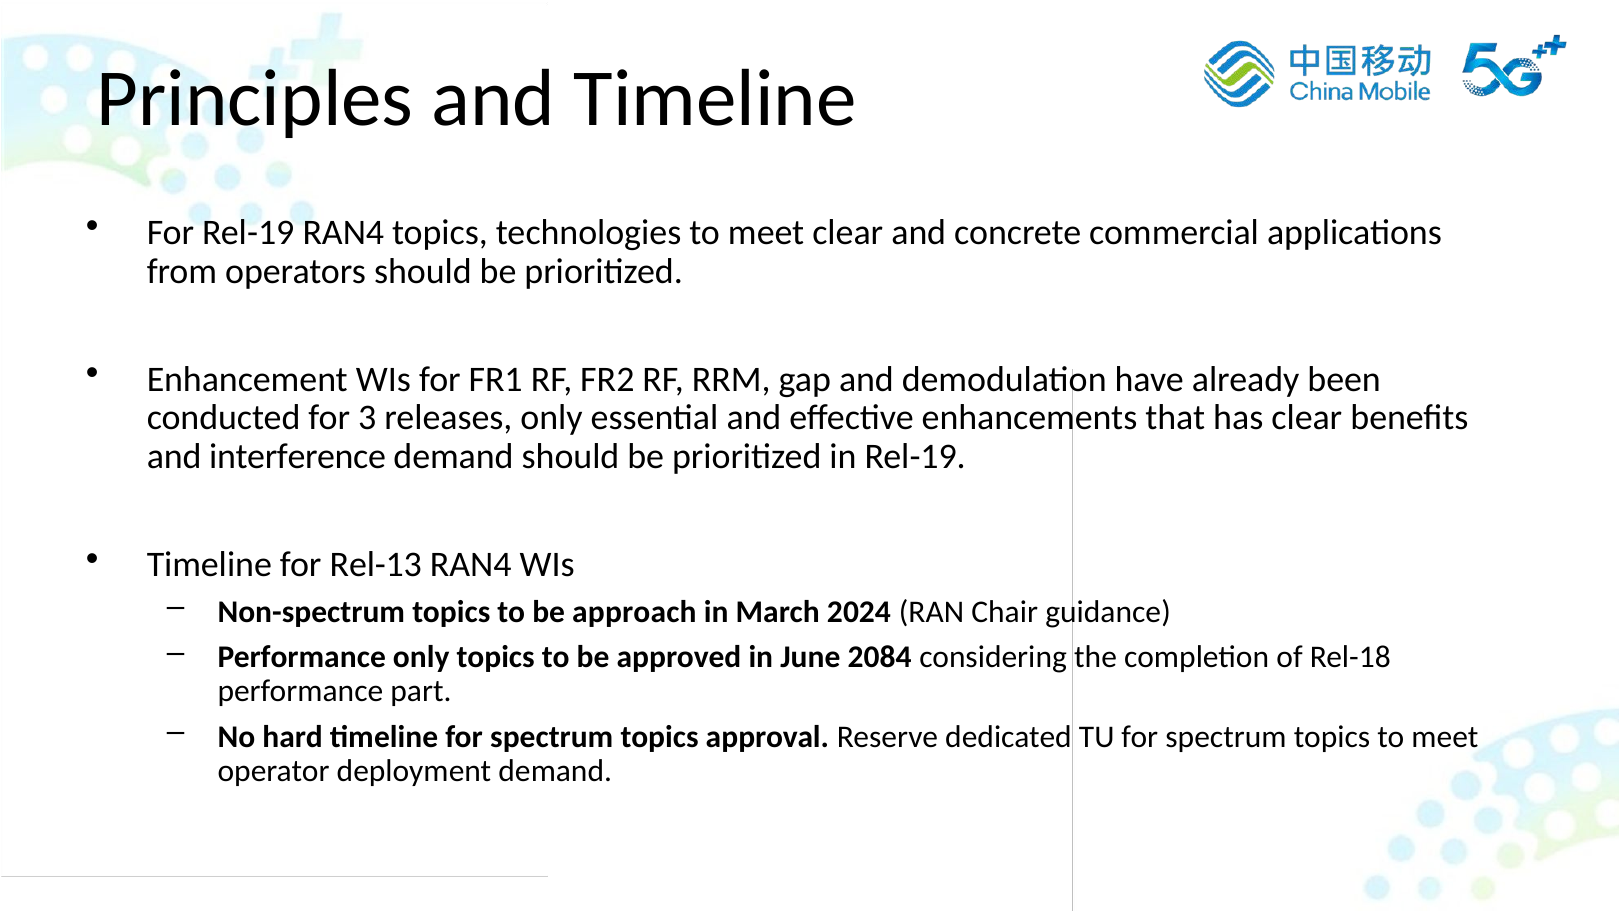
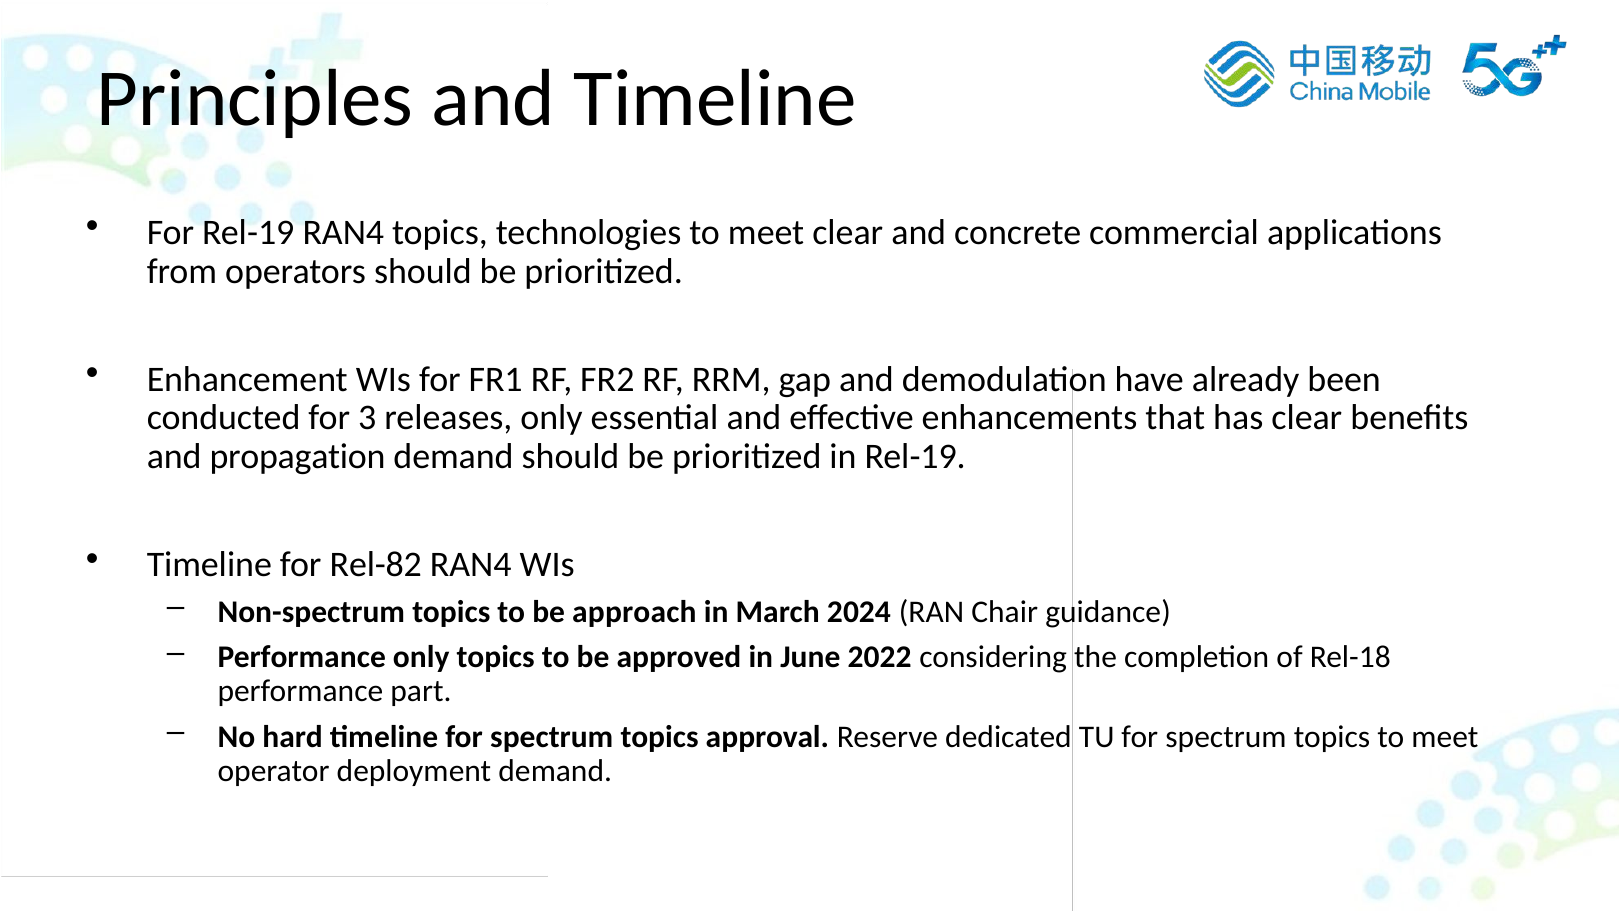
interference: interference -> propagation
Rel-13: Rel-13 -> Rel-82
2084: 2084 -> 2022
